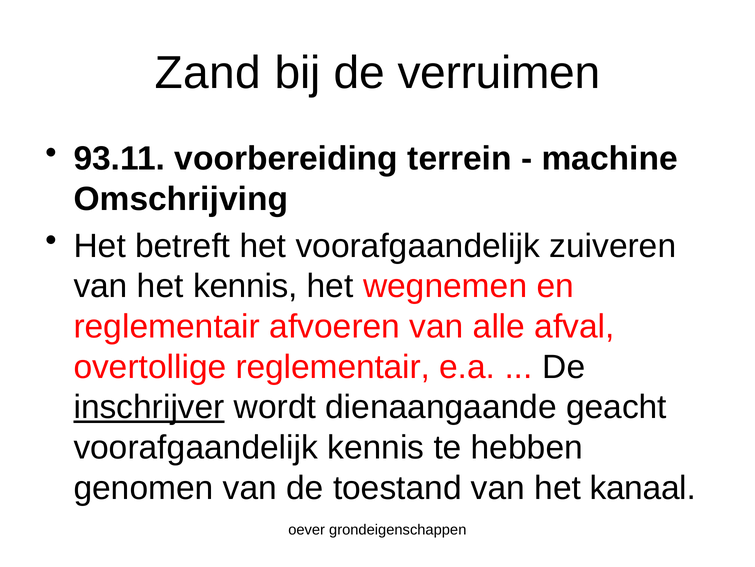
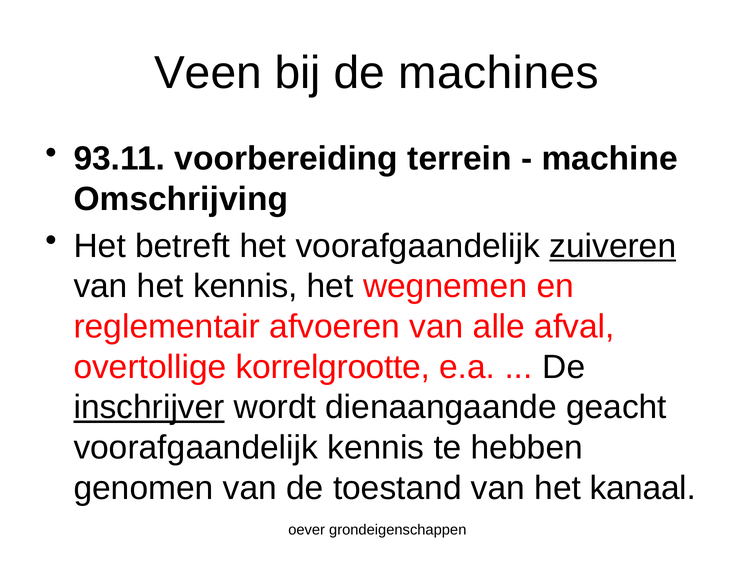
Zand: Zand -> Veen
verruimen: verruimen -> machines
zuiveren underline: none -> present
overtollige reglementair: reglementair -> korrelgrootte
